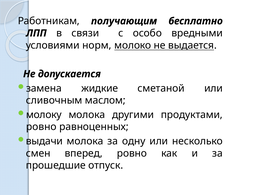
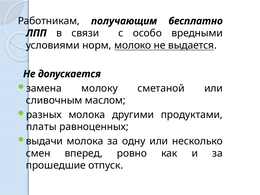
жидкие: жидкие -> молоку
молоку: молоку -> разных
ровно at (41, 127): ровно -> платы
